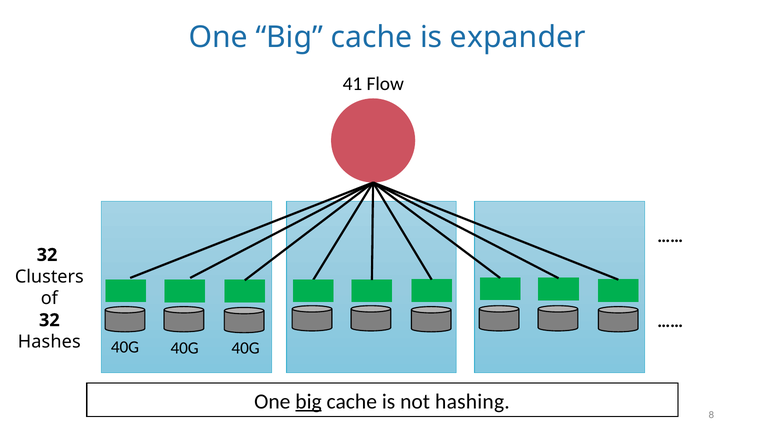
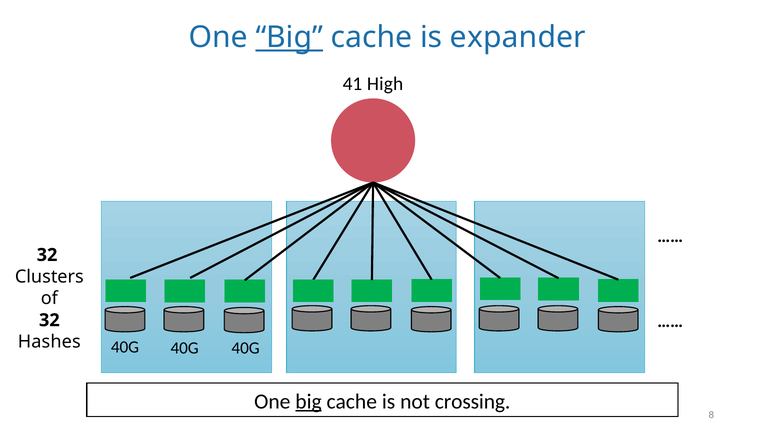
Big at (289, 37) underline: none -> present
Flow: Flow -> High
hashing: hashing -> crossing
